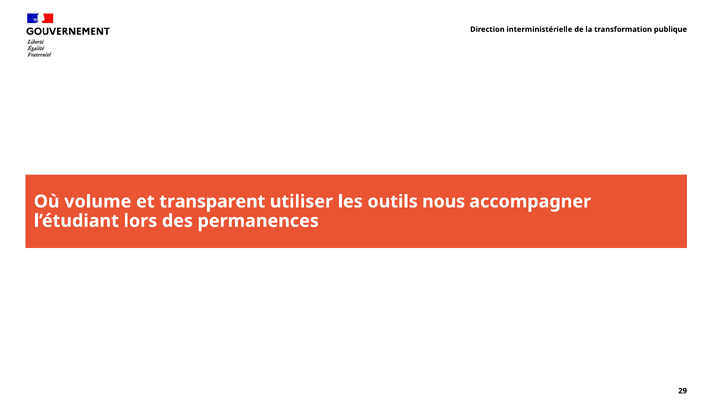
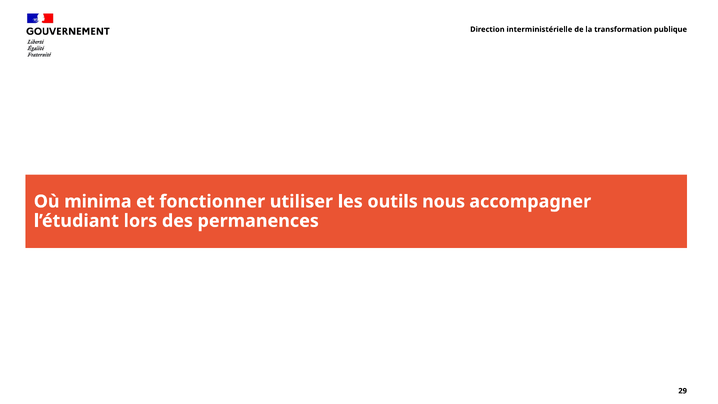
volume: volume -> minima
transparent: transparent -> fonctionner
